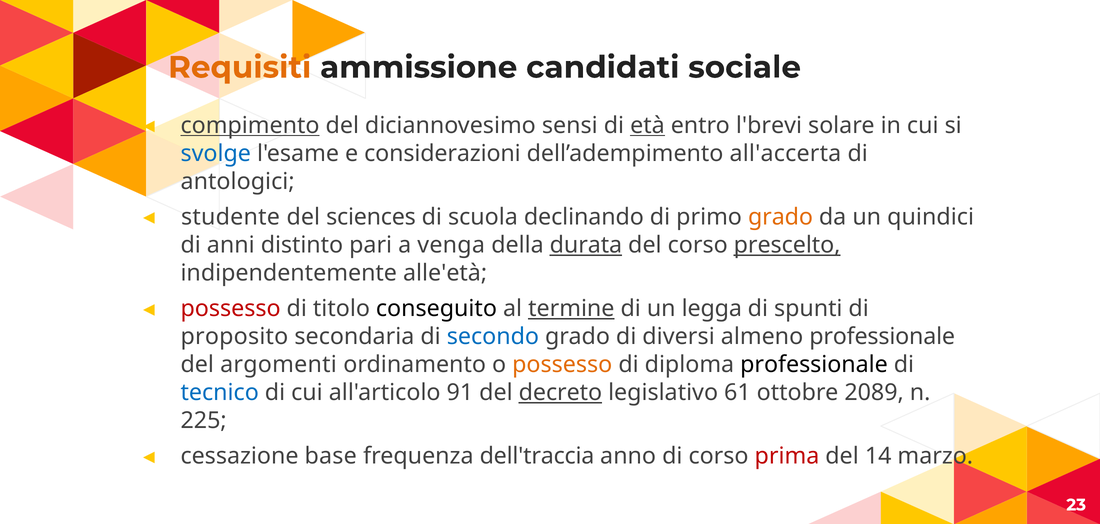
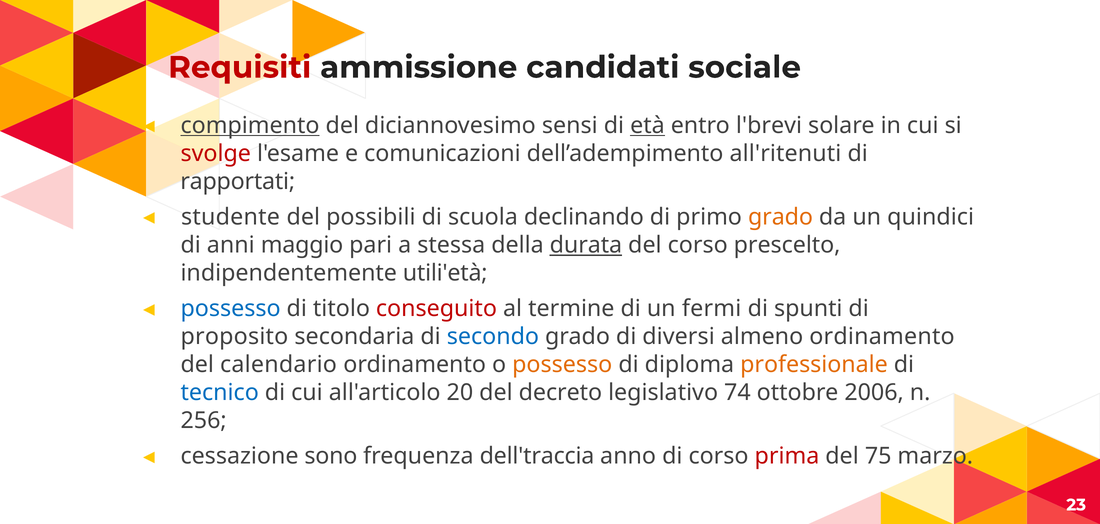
Requisiti colour: orange -> red
svolge colour: blue -> red
considerazioni: considerazioni -> comunicazioni
all'accerta: all'accerta -> all'ritenuti
antologici: antologici -> rapportati
sciences: sciences -> possibili
distinto: distinto -> maggio
venga: venga -> stessa
prescelto underline: present -> none
alle'età: alle'età -> utili'età
possesso at (231, 309) colour: red -> blue
conseguito colour: black -> red
termine underline: present -> none
legga: legga -> fermi
almeno professionale: professionale -> ordinamento
argomenti: argomenti -> calendario
professionale at (814, 365) colour: black -> orange
91: 91 -> 20
decreto underline: present -> none
61: 61 -> 74
2089: 2089 -> 2006
225: 225 -> 256
base: base -> sono
14: 14 -> 75
